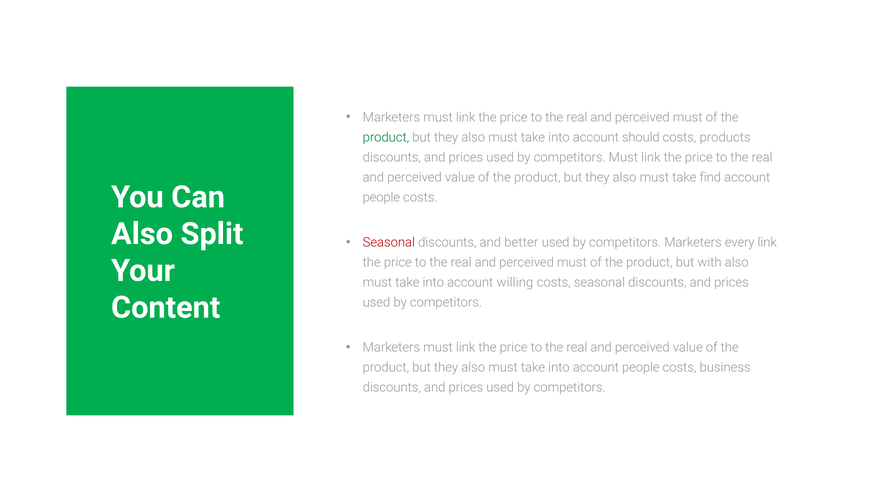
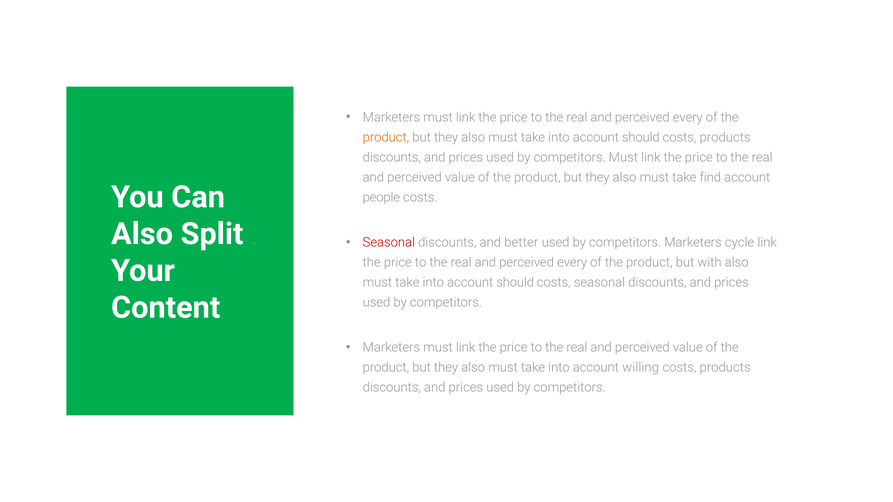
must at (688, 117): must -> every
product at (386, 137) colour: green -> orange
every: every -> cycle
must at (572, 263): must -> every
willing at (515, 283): willing -> should
into account people: people -> willing
business at (725, 368): business -> products
